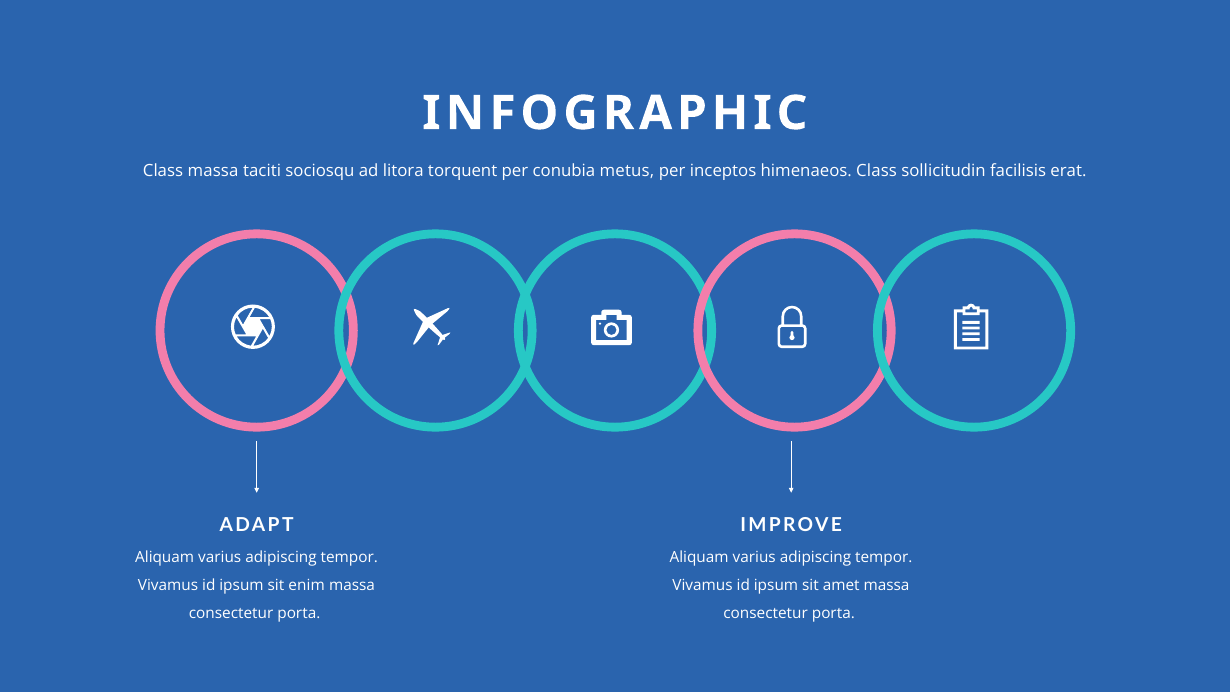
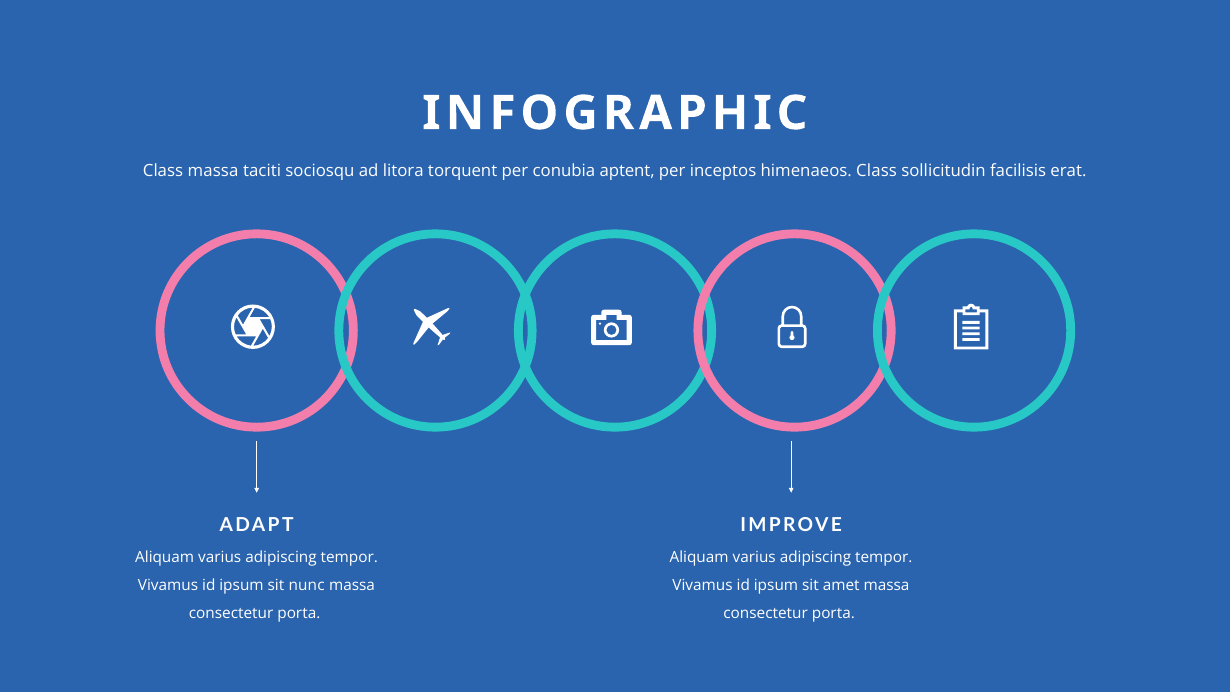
metus: metus -> aptent
enim: enim -> nunc
